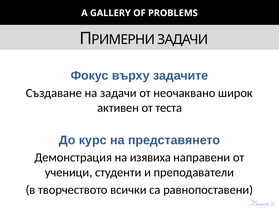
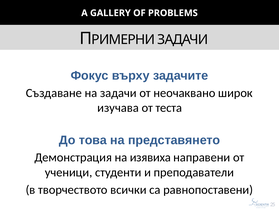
активен: активен -> изучава
курс: курс -> това
